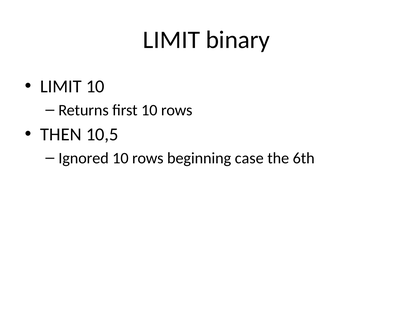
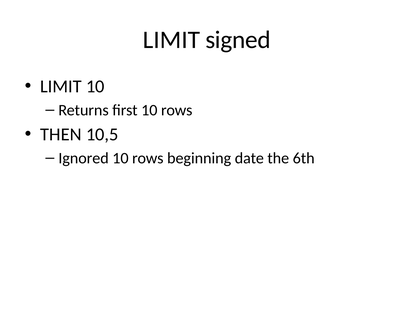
binary: binary -> signed
case: case -> date
